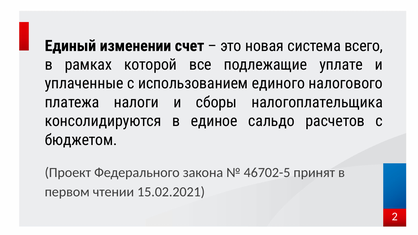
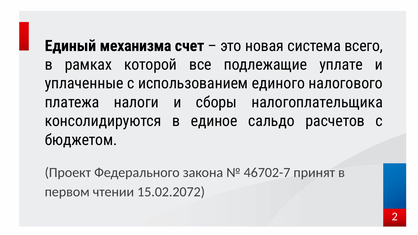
изменении: изменении -> механизма
46702-5: 46702-5 -> 46702-7
15.02.2021: 15.02.2021 -> 15.02.2072
